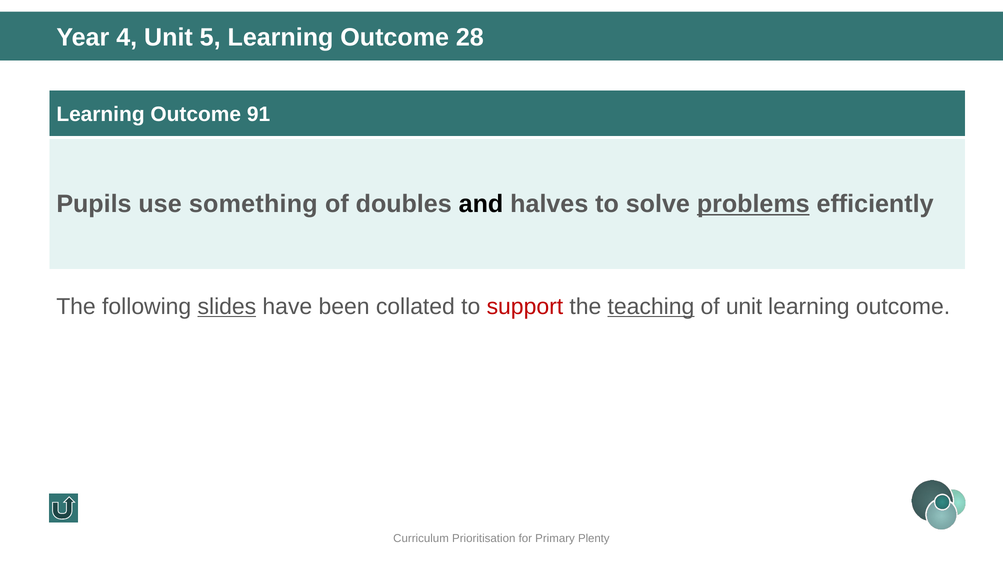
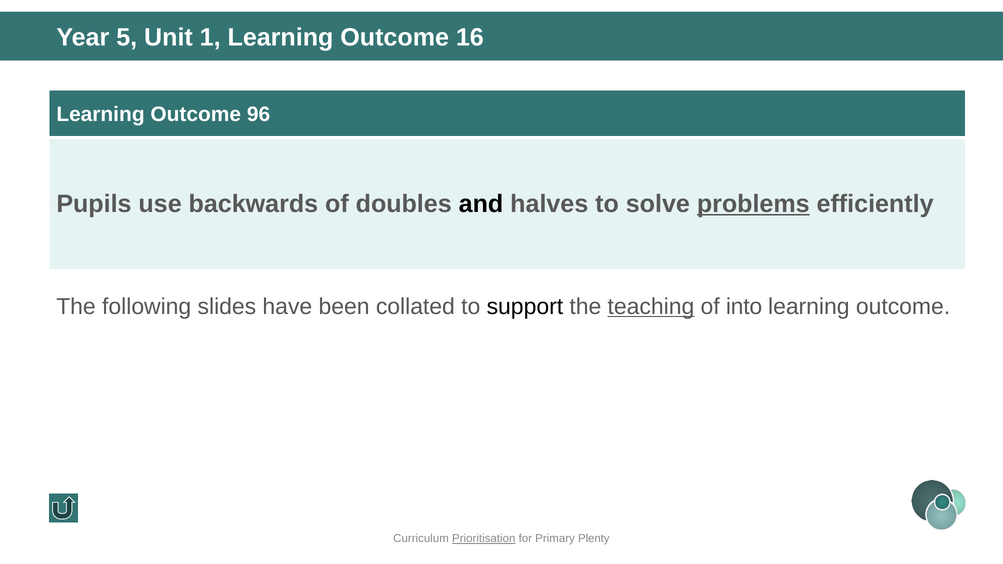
4: 4 -> 5
5: 5 -> 1
28: 28 -> 16
91: 91 -> 96
something: something -> backwards
slides underline: present -> none
support colour: red -> black
of unit: unit -> into
Prioritisation underline: none -> present
